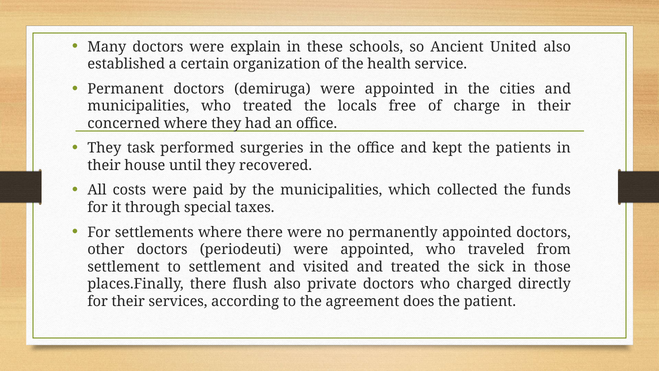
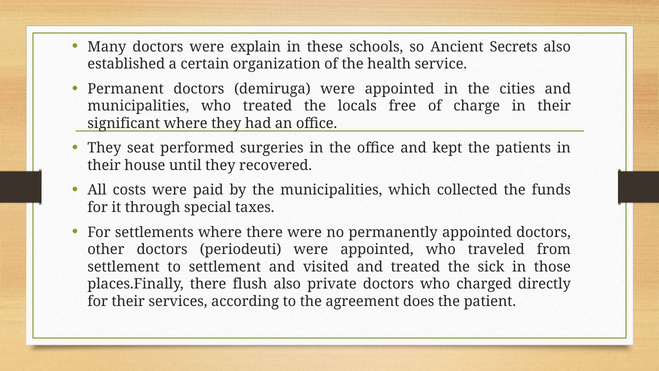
United: United -> Secrets
concerned: concerned -> significant
task: task -> seat
